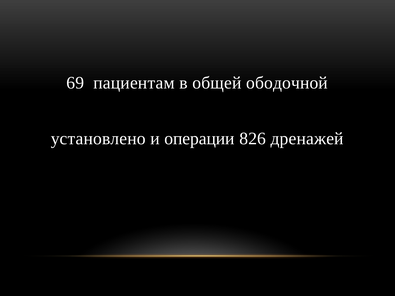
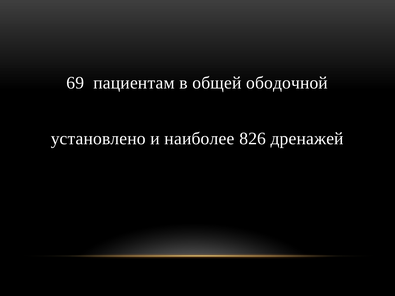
операции: операции -> наиболее
